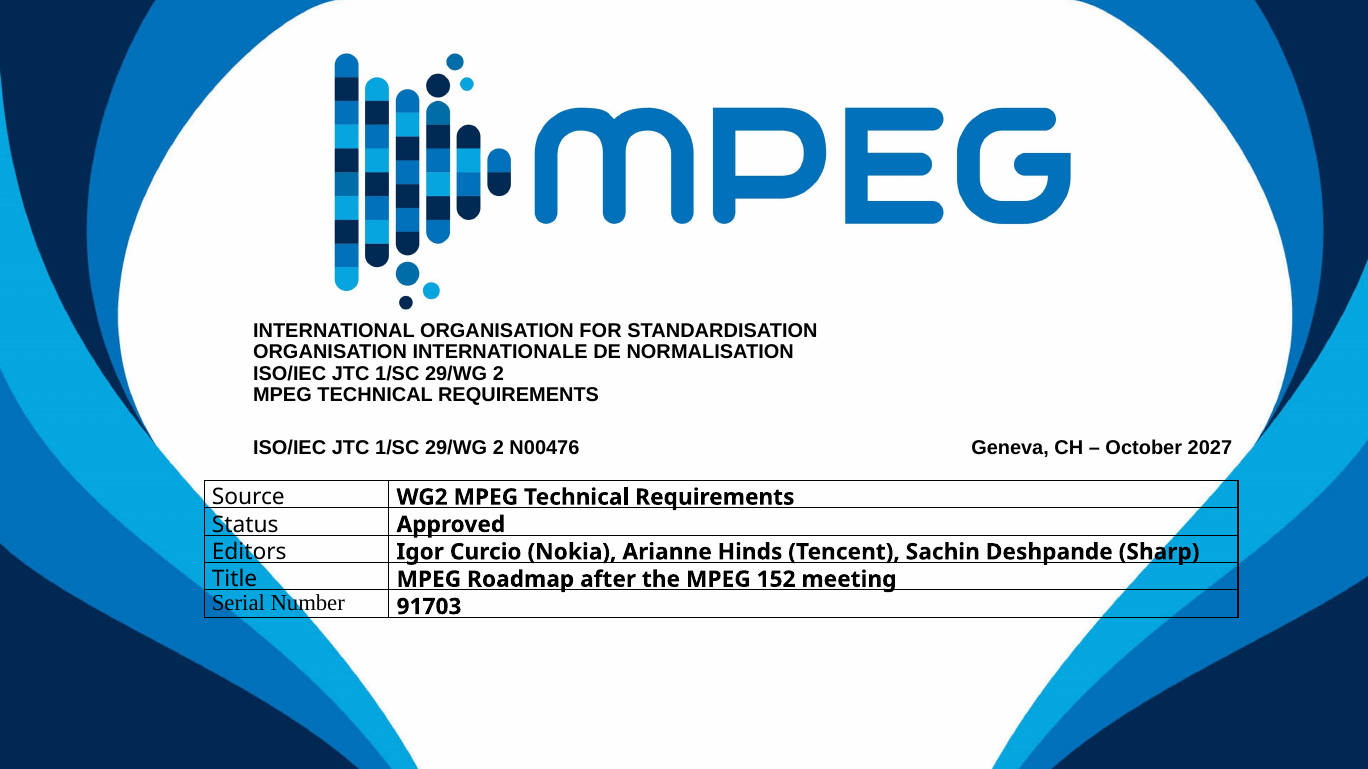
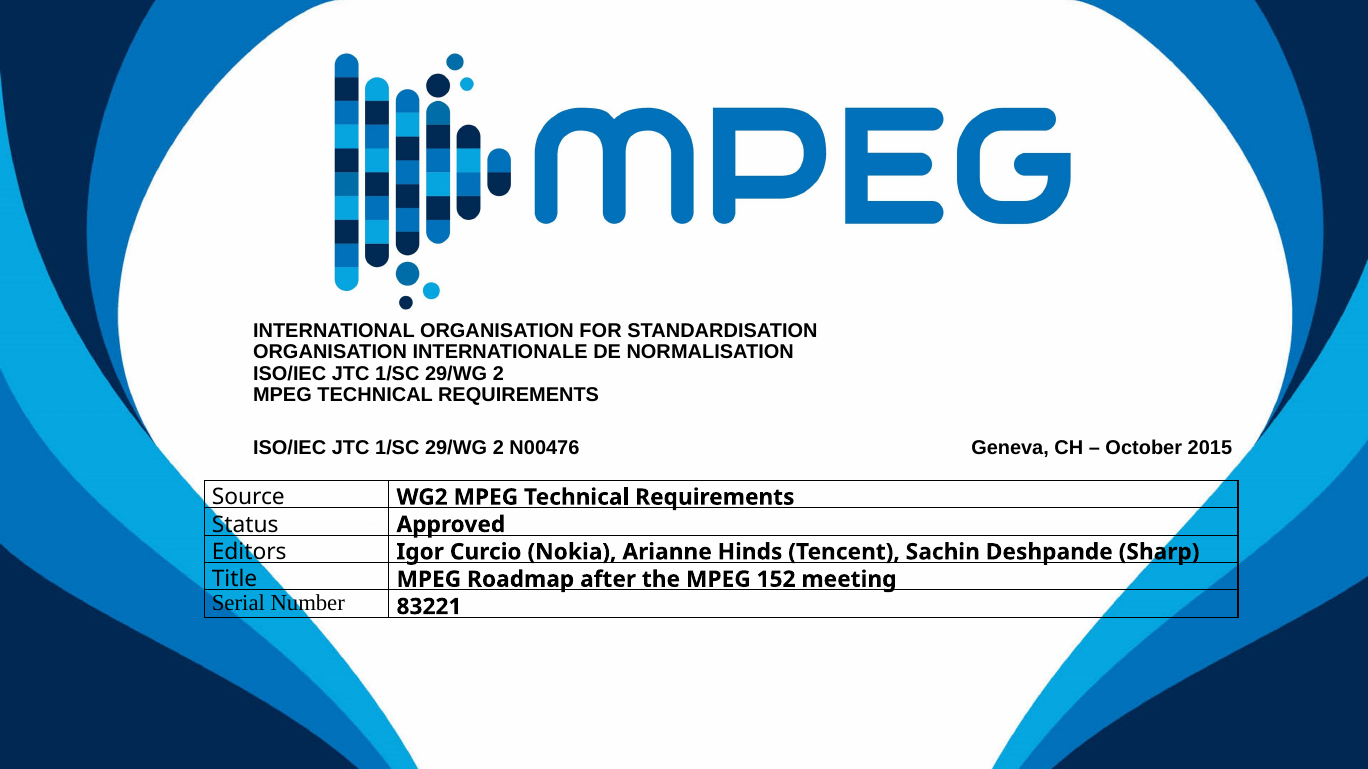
2027: 2027 -> 2015
91703: 91703 -> 83221
